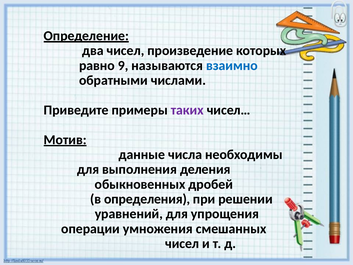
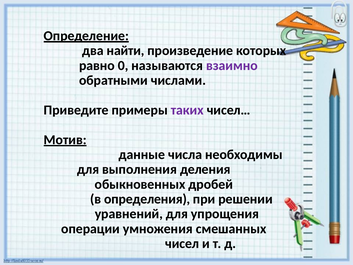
два чисел: чисел -> найти
9: 9 -> 0
взаимно colour: blue -> purple
